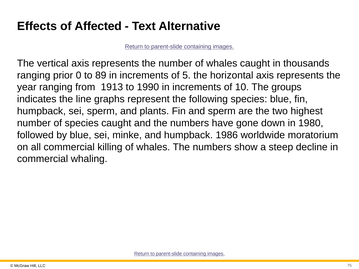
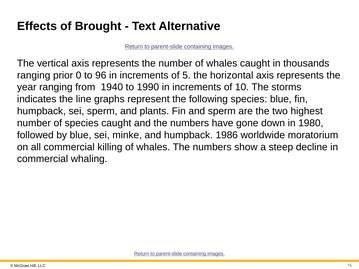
Affected: Affected -> Brought
89: 89 -> 96
1913: 1913 -> 1940
groups: groups -> storms
